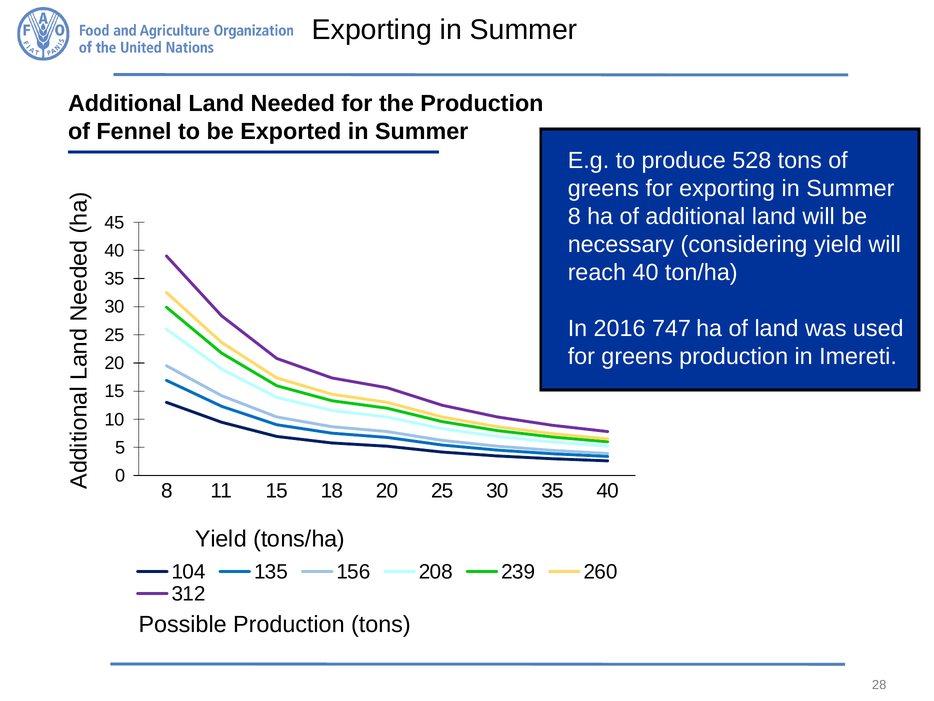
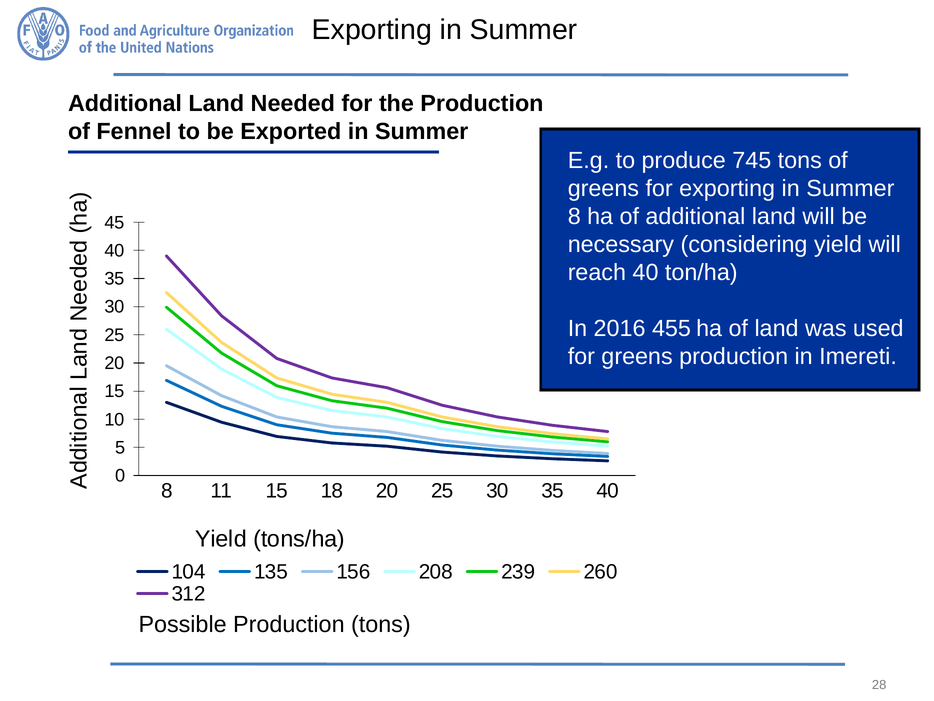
528: 528 -> 745
747: 747 -> 455
